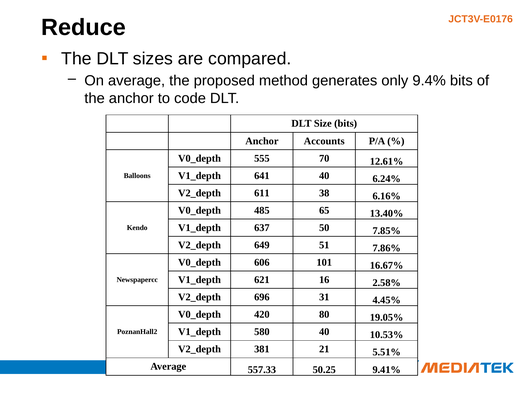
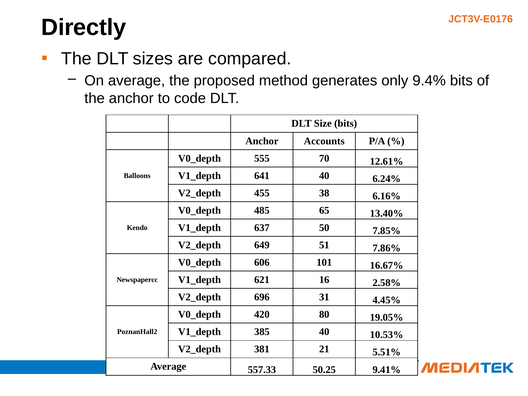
Reduce: Reduce -> Directly
611: 611 -> 455
580: 580 -> 385
